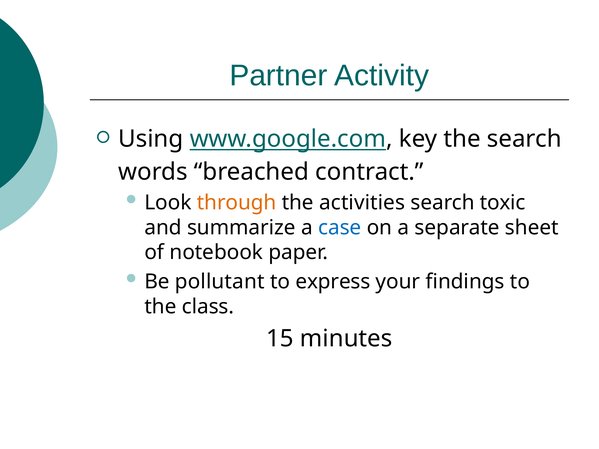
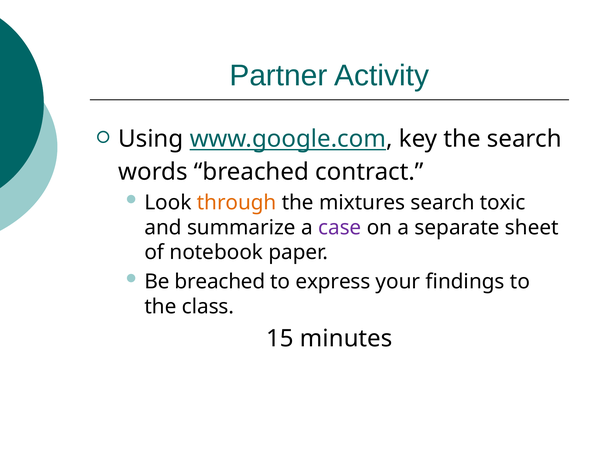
activities: activities -> mixtures
case colour: blue -> purple
Be pollutant: pollutant -> breached
